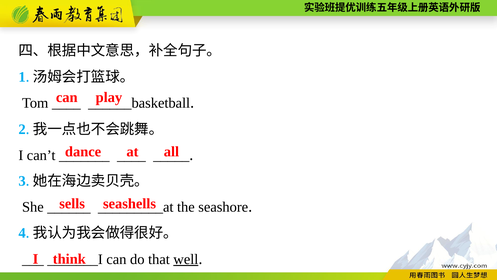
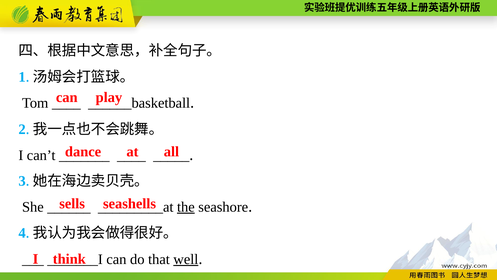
the underline: none -> present
